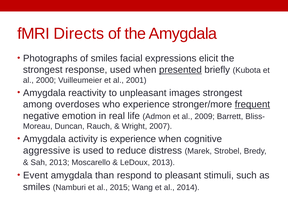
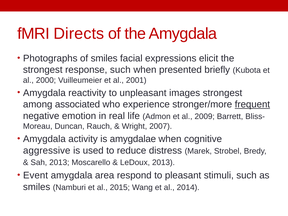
response used: used -> such
presented underline: present -> none
overdoses: overdoses -> associated
is experience: experience -> amygdalae
than: than -> area
